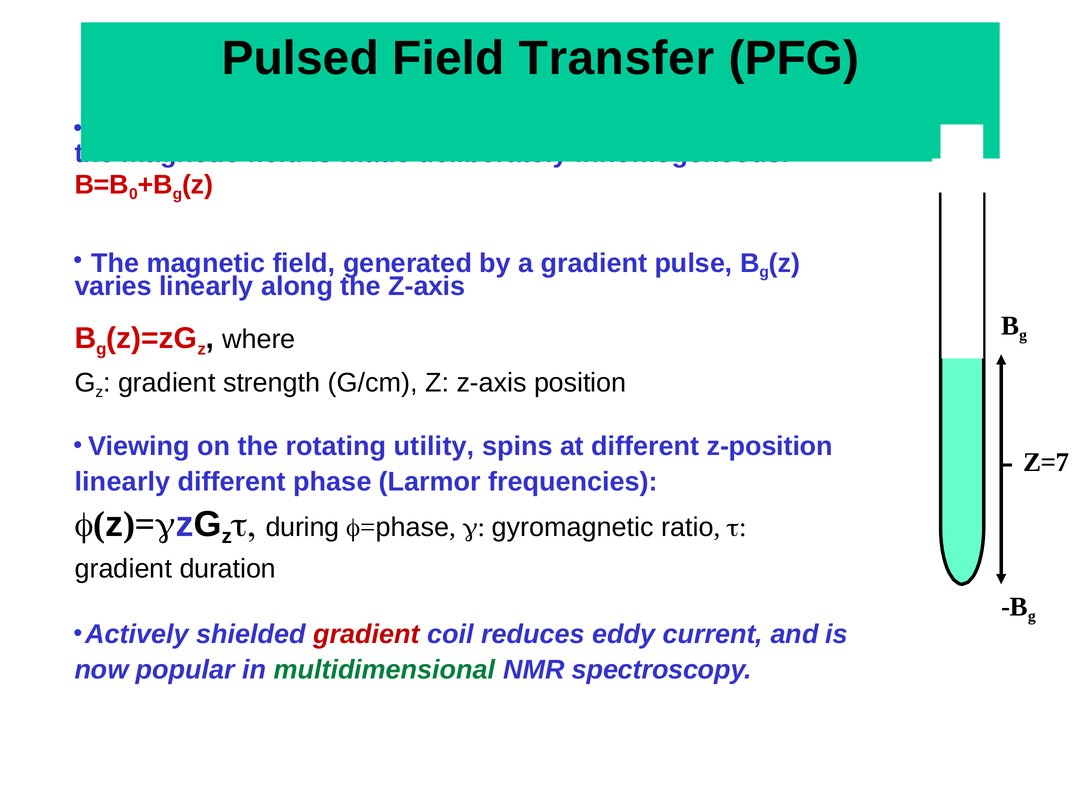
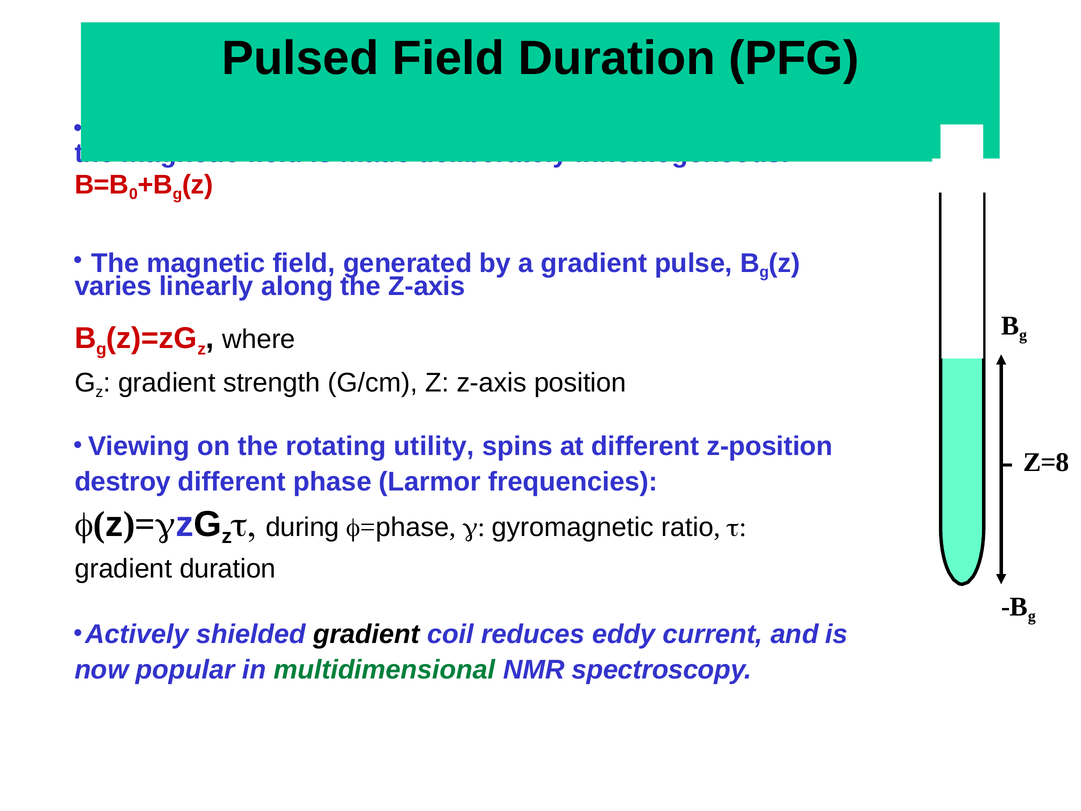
Field Transfer: Transfer -> Duration
Z=7: Z=7 -> Z=8
linearly at (122, 481): linearly -> destroy
gradient at (367, 634) colour: red -> black
